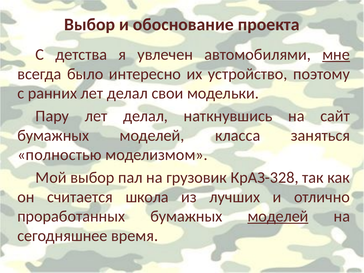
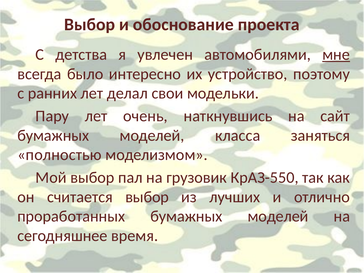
Пару лет делал: делал -> очень
КрАЗ-328: КрАЗ-328 -> КрАЗ-550
считается школа: школа -> выбор
моделей at (278, 216) underline: present -> none
